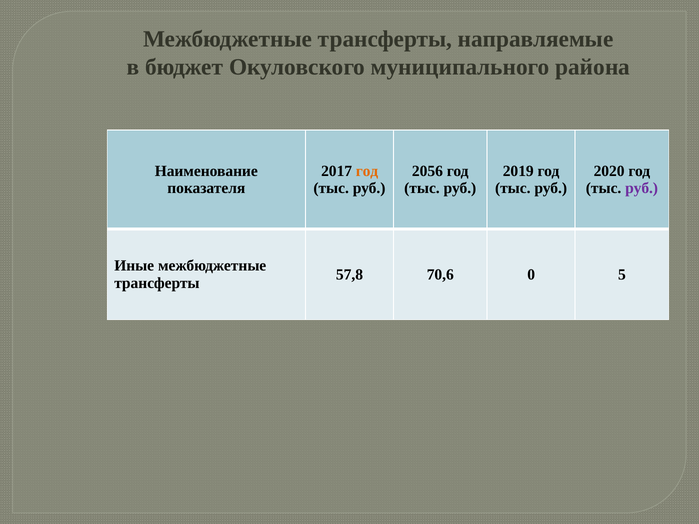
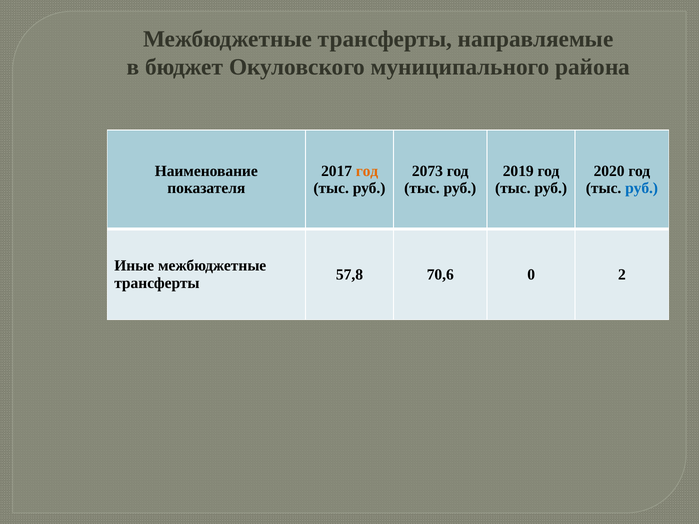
2056: 2056 -> 2073
руб at (642, 188) colour: purple -> blue
5: 5 -> 2
